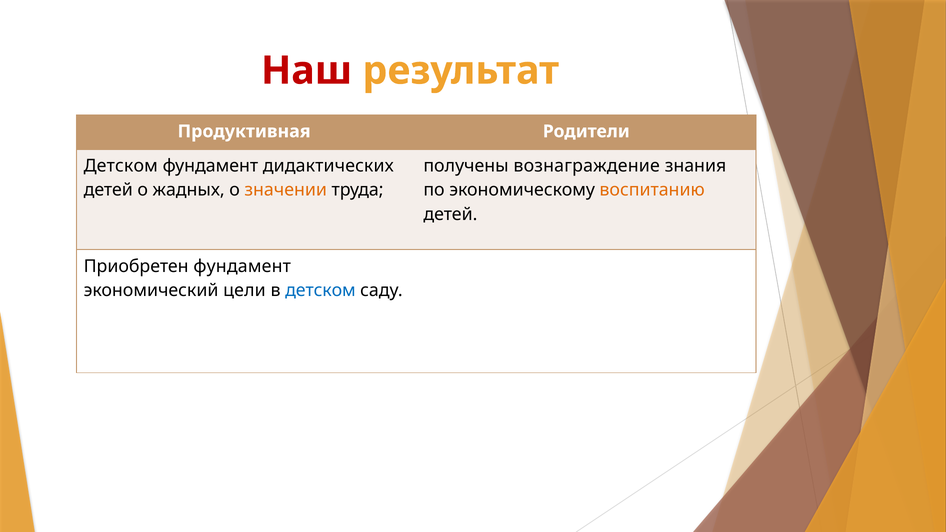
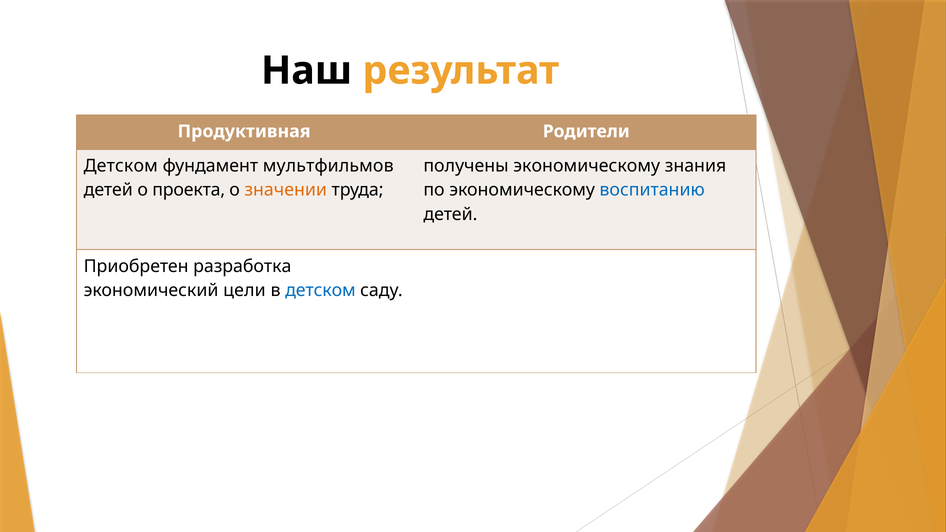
Наш colour: red -> black
дидактических: дидактических -> мультфильмов
получены вознаграждение: вознаграждение -> экономическому
жадных: жадных -> проекта
воспитанию colour: orange -> blue
Приобретен фундамент: фундамент -> разработка
